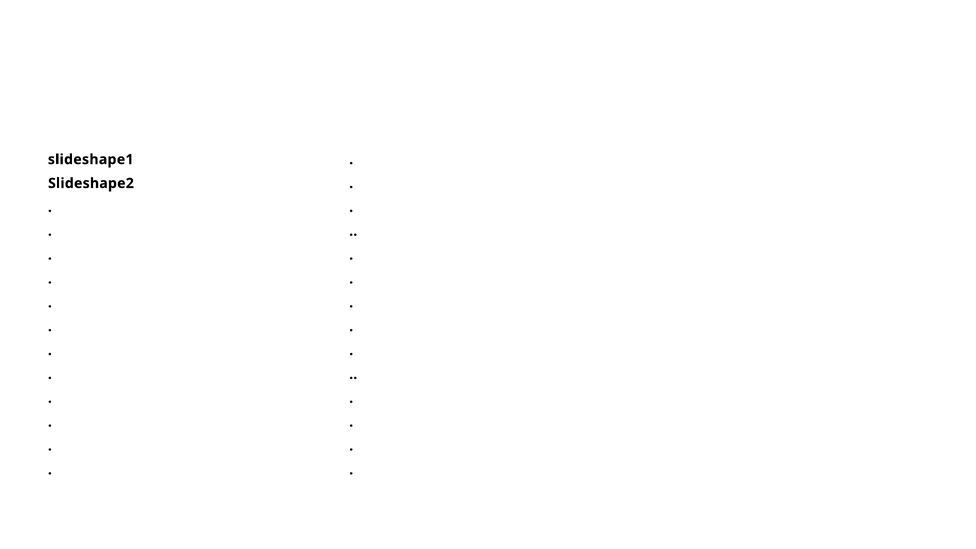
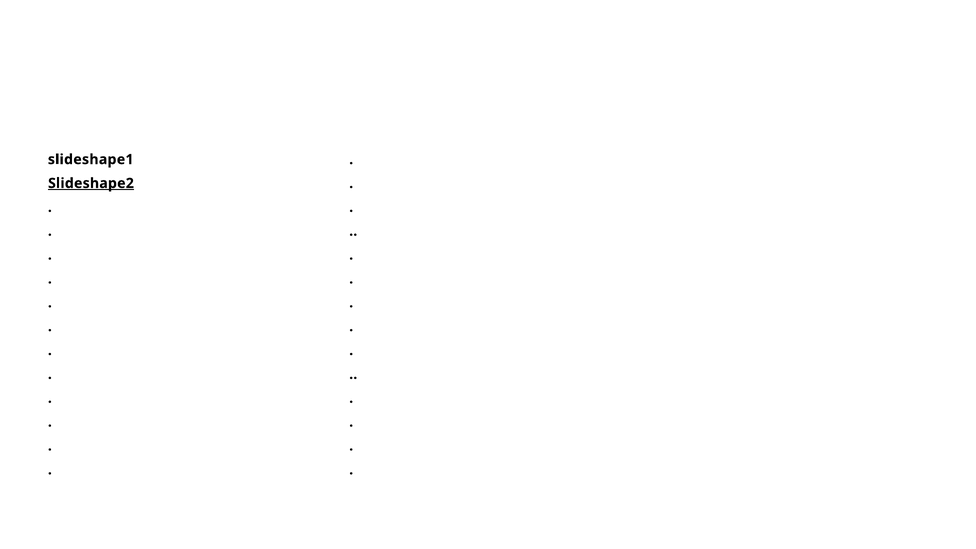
Slideshape2 underline: none -> present
